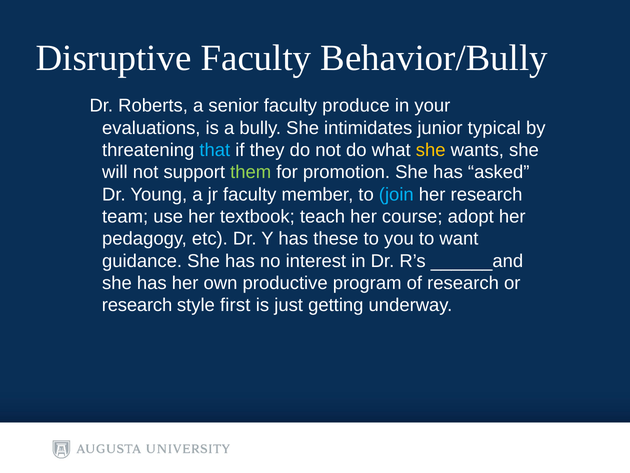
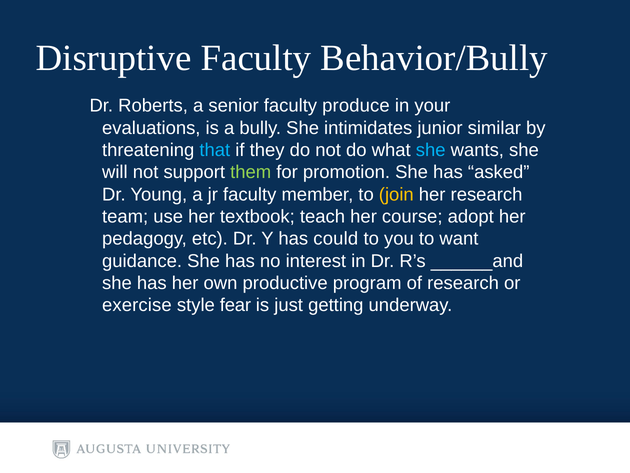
typical: typical -> similar
she at (431, 150) colour: yellow -> light blue
join colour: light blue -> yellow
these: these -> could
research at (137, 305): research -> exercise
first: first -> fear
